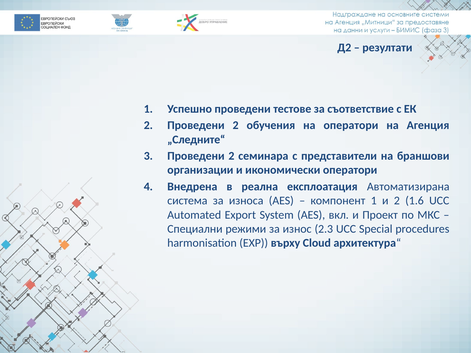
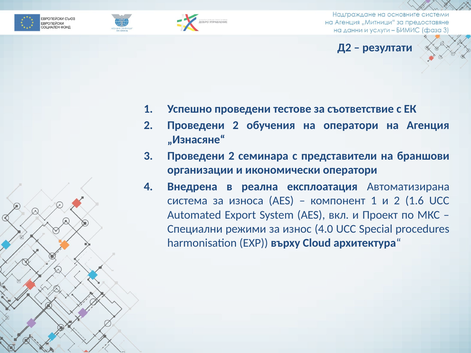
„Следните“: „Следните“ -> „Изнасяне“
2.3: 2.3 -> 4.0
